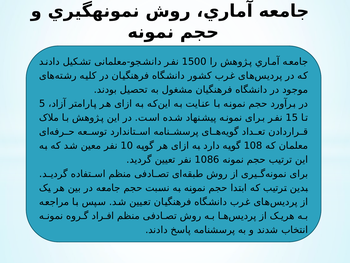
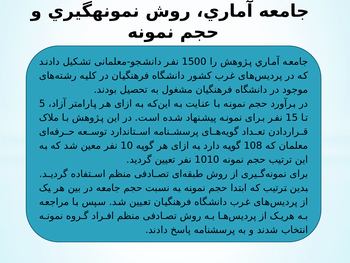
1086: 1086 -> 1010
